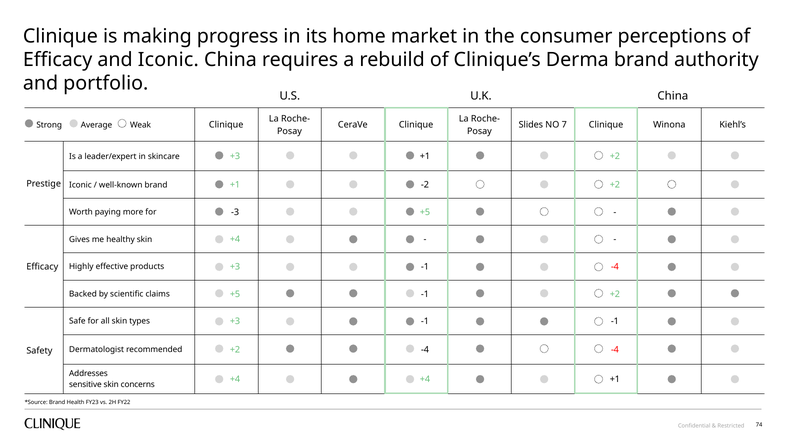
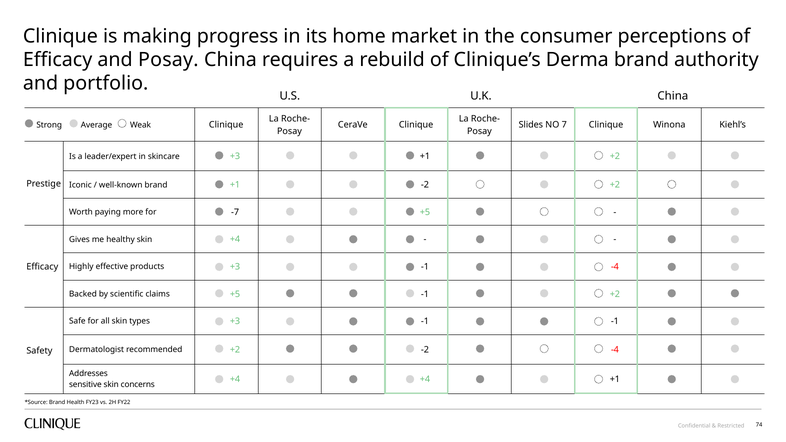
and Iconic: Iconic -> Posay
-3: -3 -> -7
+2 -4: -4 -> -2
